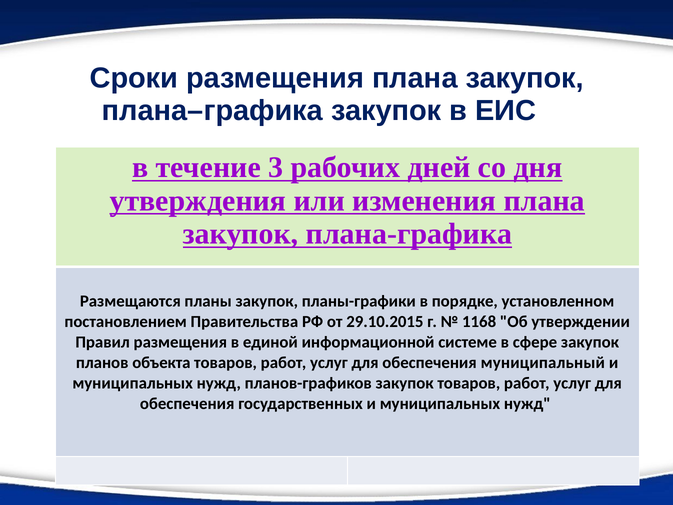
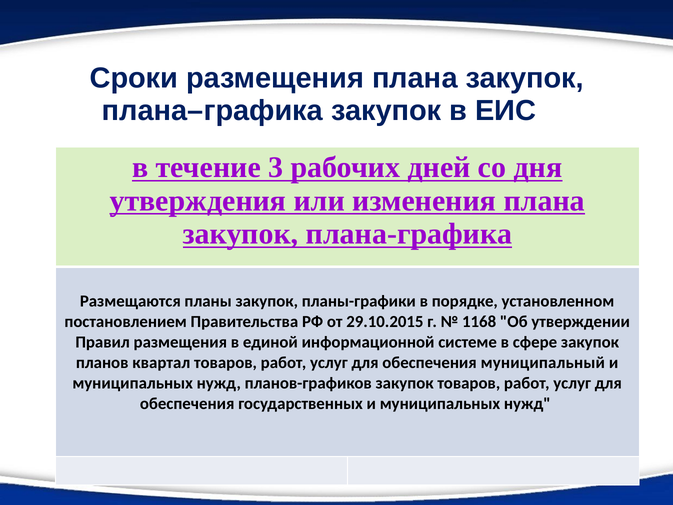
объекта: объекта -> квартал
